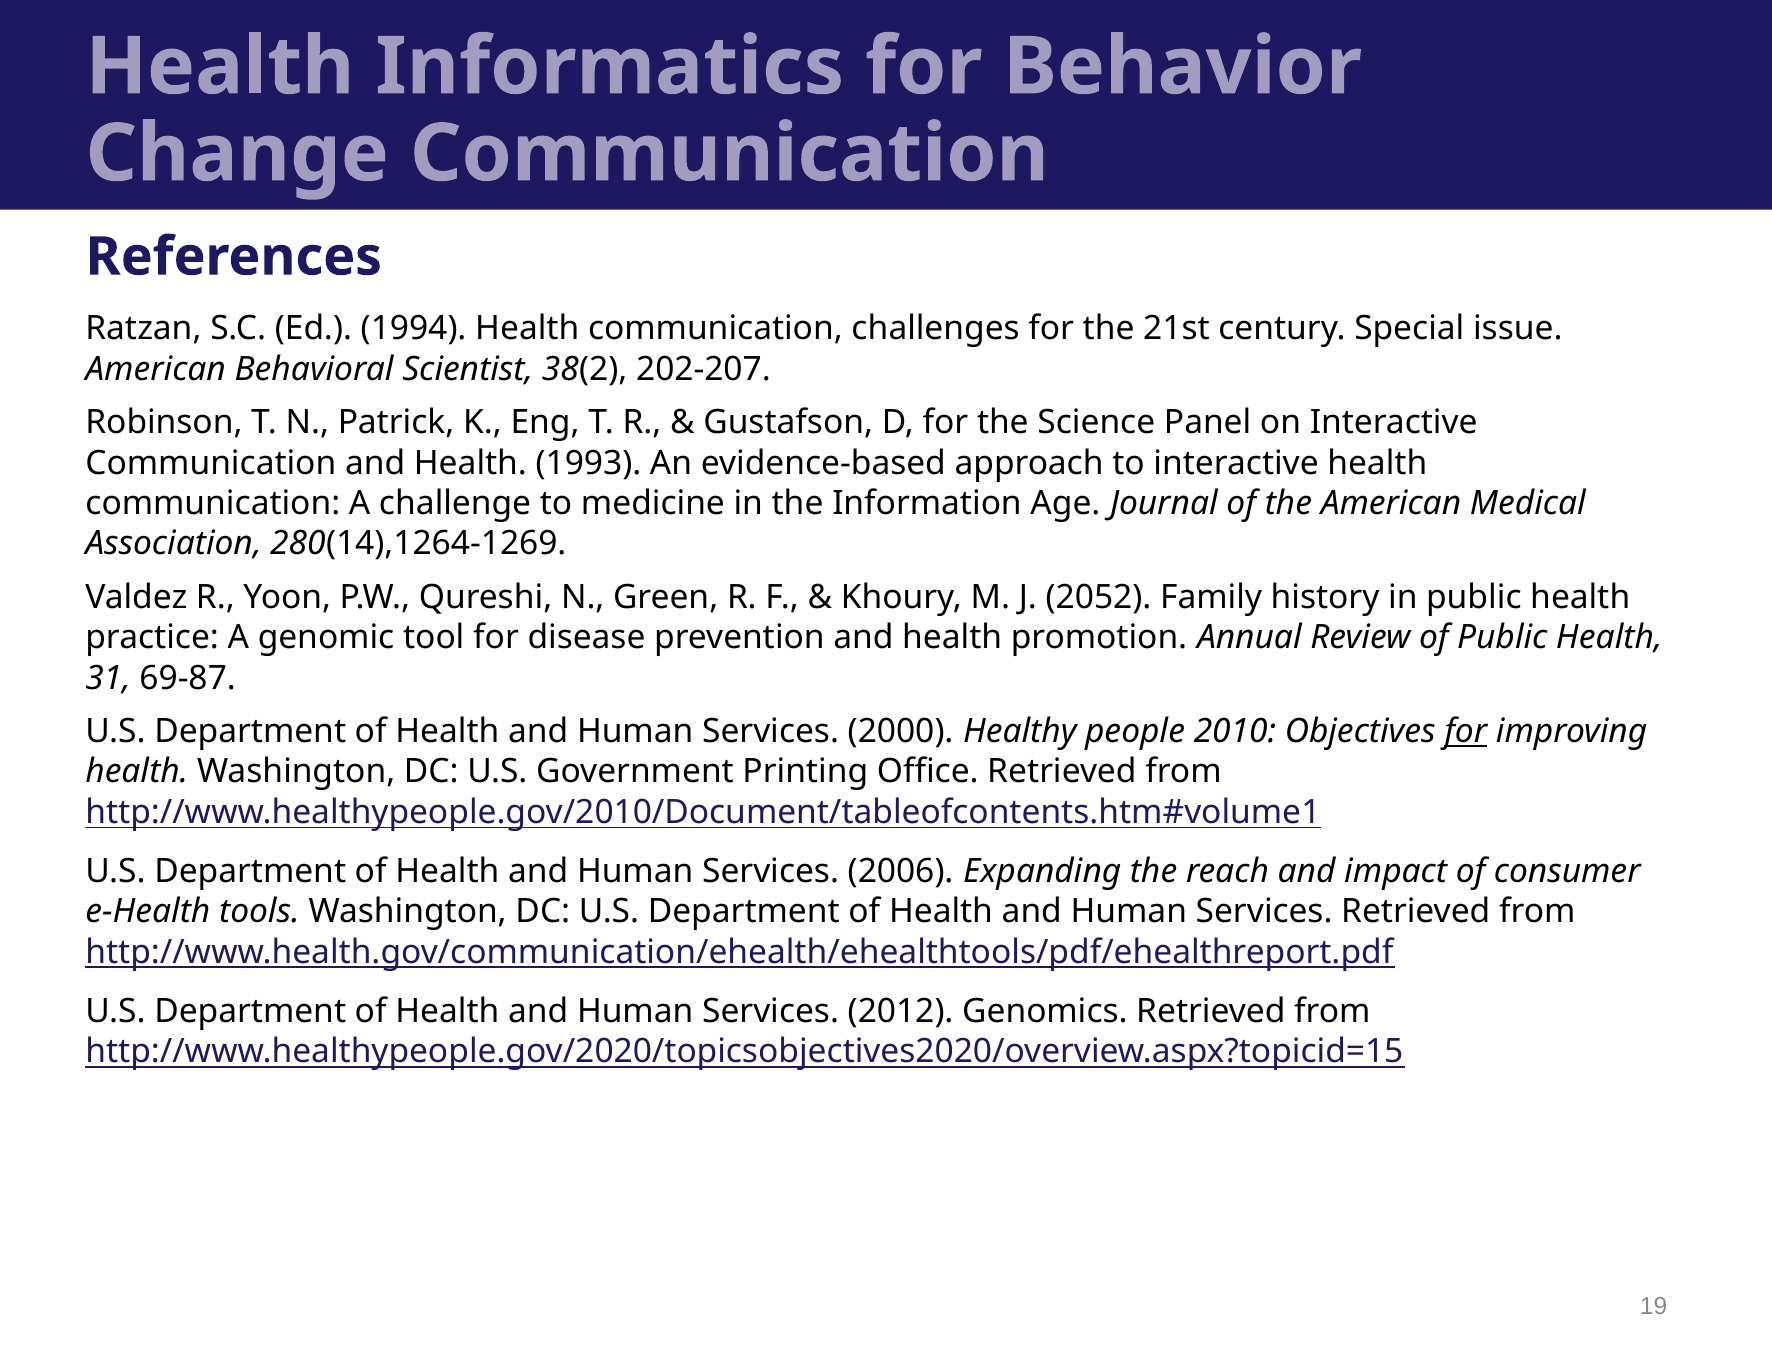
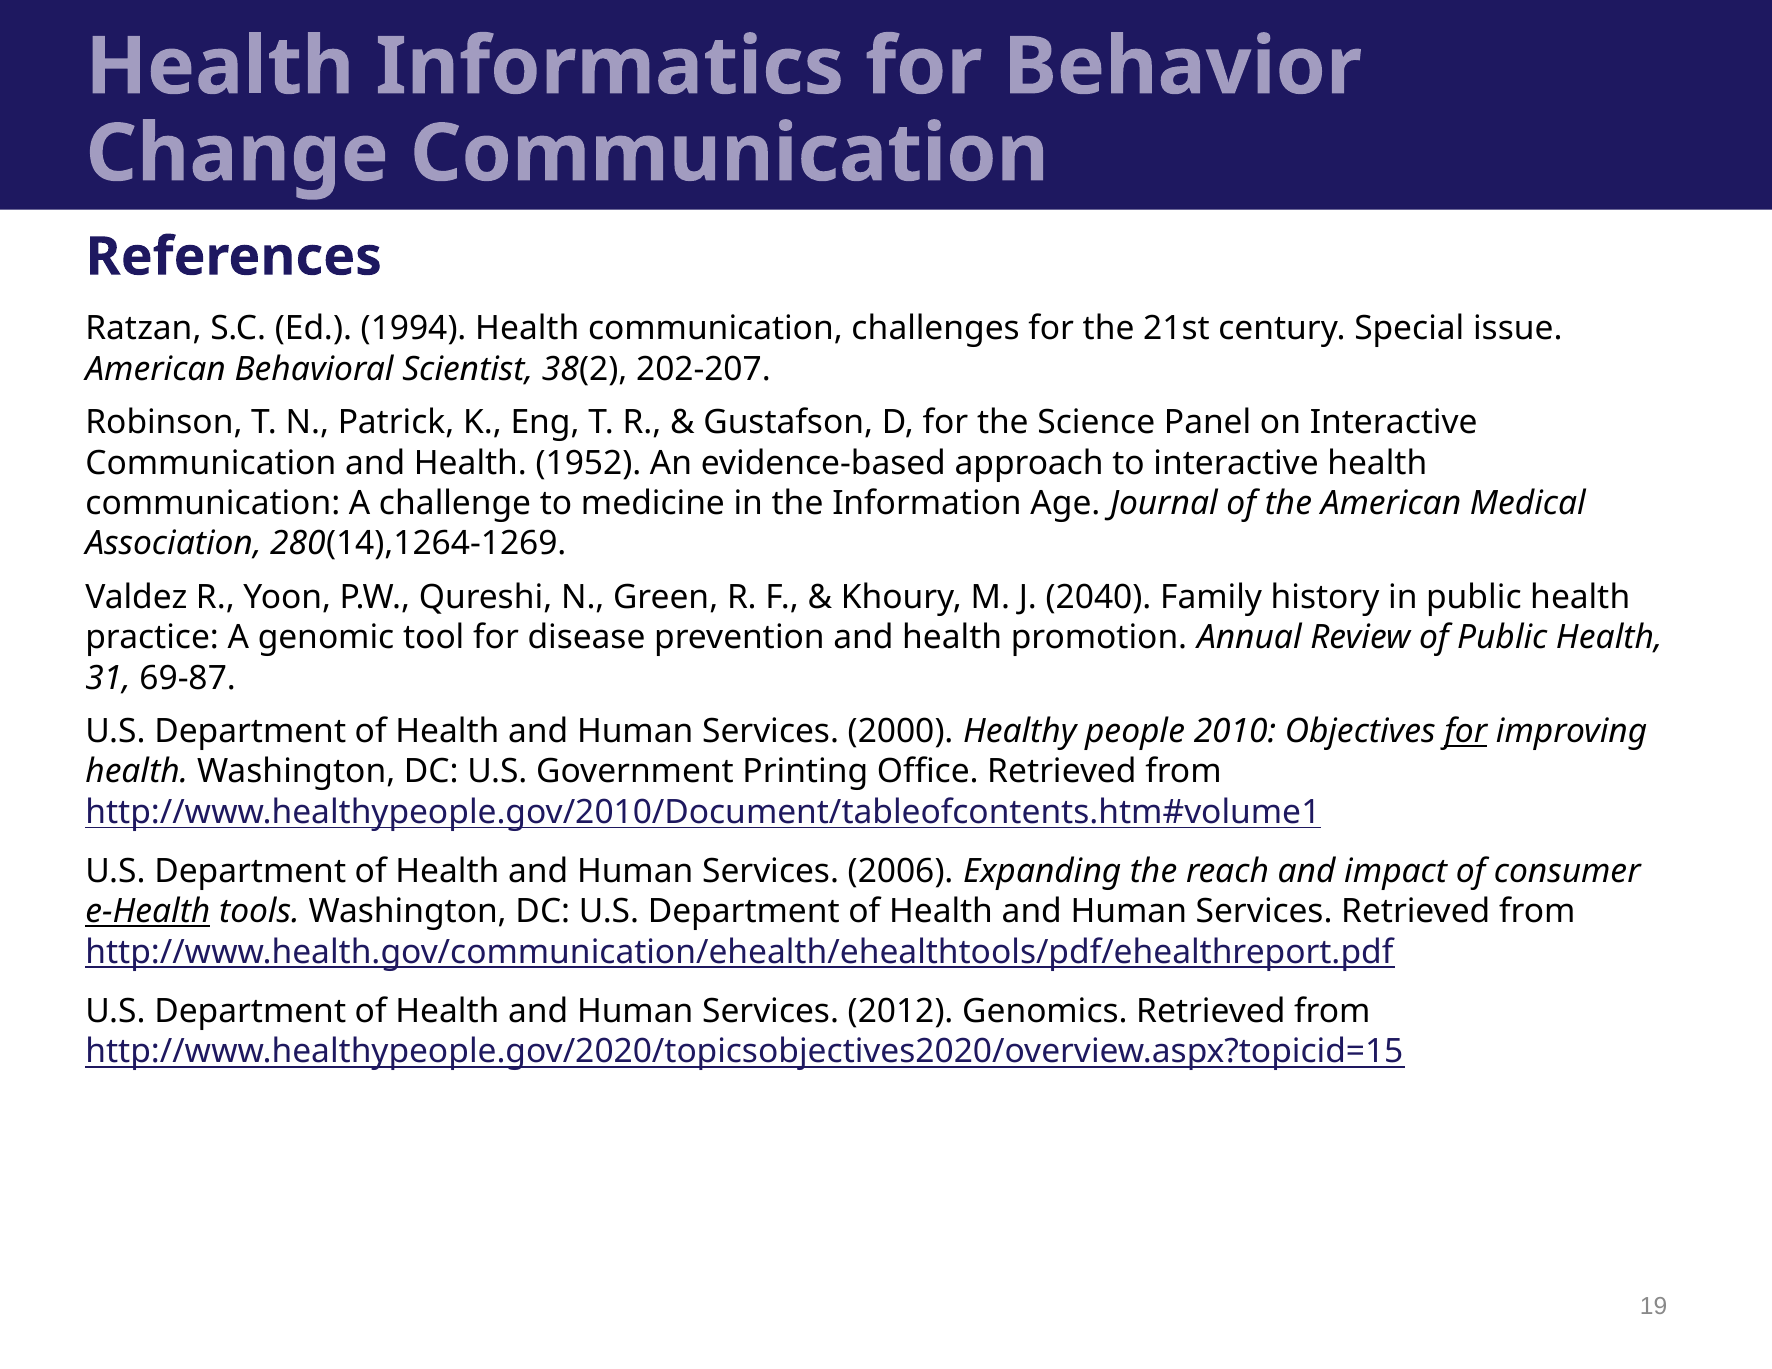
1993: 1993 -> 1952
2052: 2052 -> 2040
e-Health underline: none -> present
